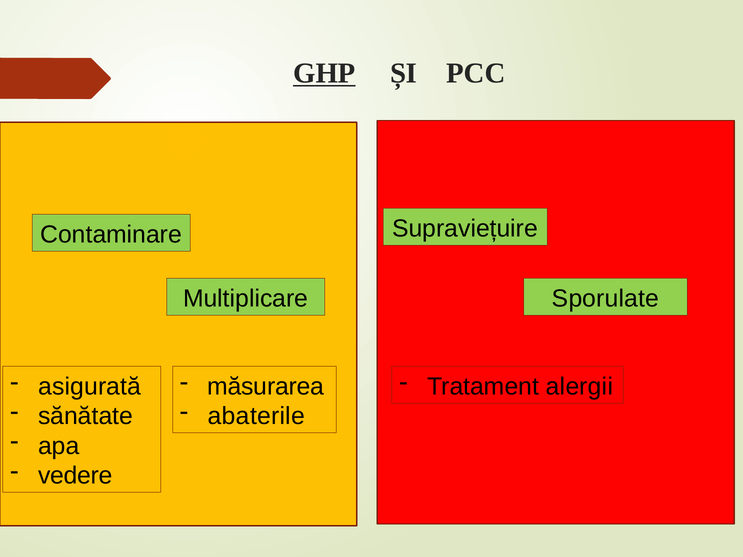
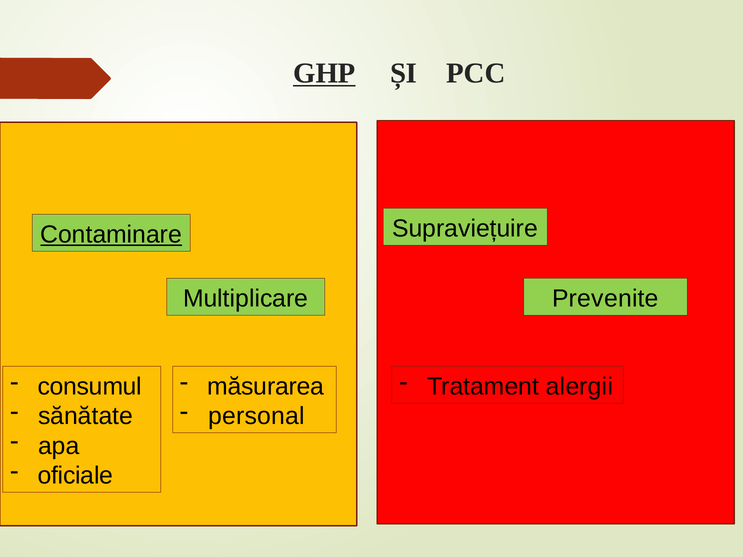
Contaminare underline: none -> present
Sporulate: Sporulate -> Prevenite
asigurată: asigurată -> consumul
abaterile: abaterile -> personal
vedere: vedere -> oficiale
